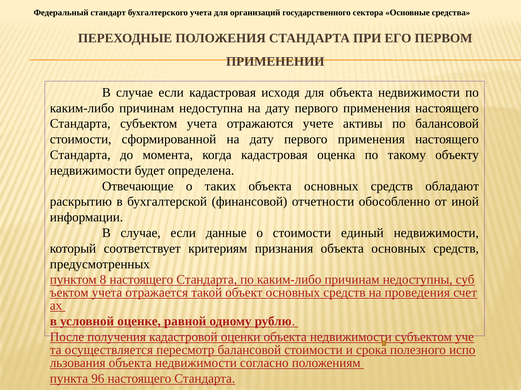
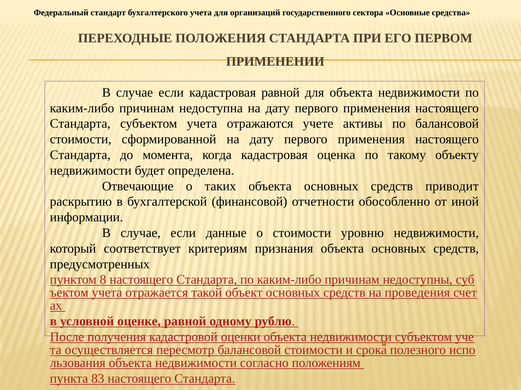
кадастровая исходя: исходя -> равной
обладают: обладают -> приводит
единый: единый -> уровню
96: 96 -> 83
